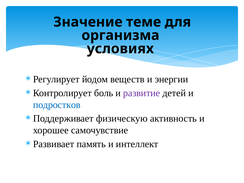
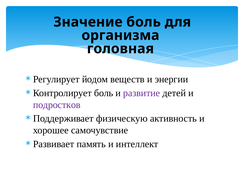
Значение теме: теме -> боль
условиях: условиях -> головная
подростков colour: blue -> purple
